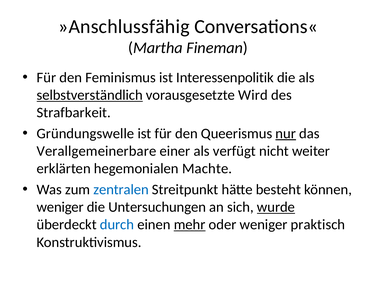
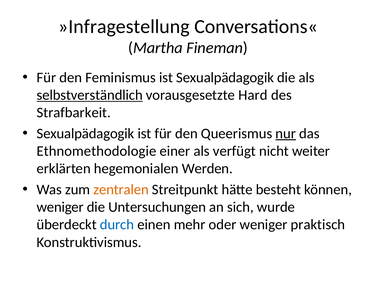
»Anschlussfähig: »Anschlussfähig -> »Infragestellung
ist Interessenpolitik: Interessenpolitik -> Sexualpädagogik
Wird: Wird -> Hard
Gründungswelle at (85, 133): Gründungswelle -> Sexualpädagogik
Verallgemeinerbare: Verallgemeinerbare -> Ethnomethodologie
Machte: Machte -> Werden
zentralen colour: blue -> orange
wurde underline: present -> none
mehr underline: present -> none
